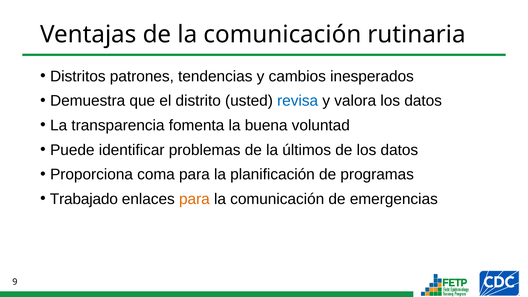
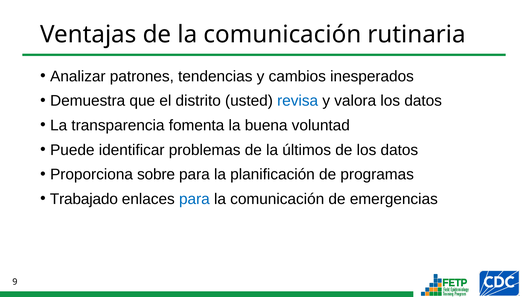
Distritos: Distritos -> Analizar
coma: coma -> sobre
para at (194, 199) colour: orange -> blue
